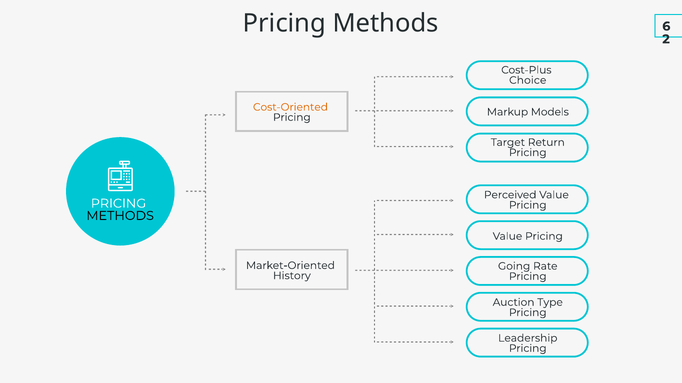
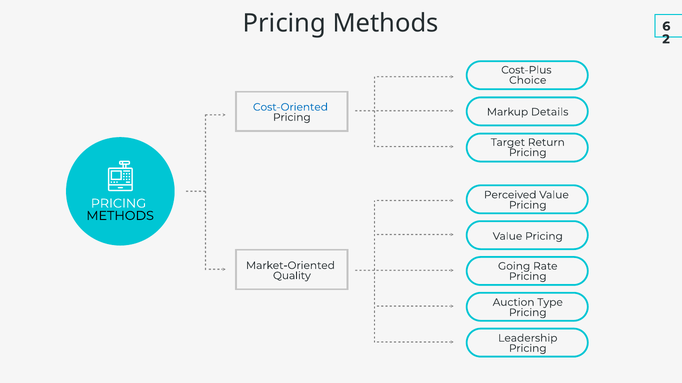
Cost-Oriented colour: orange -> blue
Models: Models -> Details
History: History -> Quality
